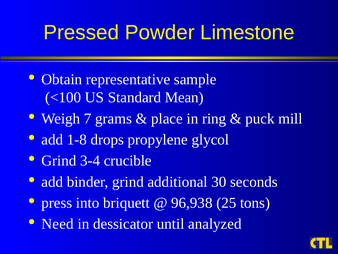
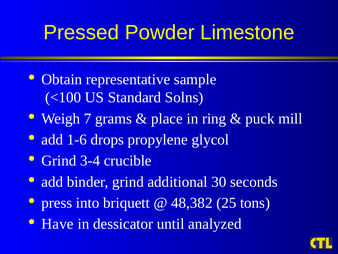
Mean: Mean -> Solns
1-8: 1-8 -> 1-6
96,938: 96,938 -> 48,382
Need: Need -> Have
